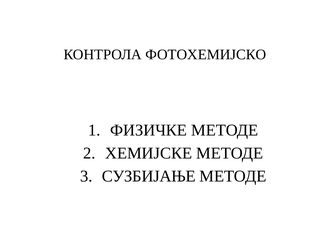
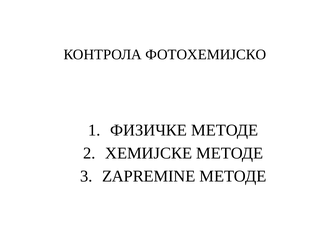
СУЗБИЈАЊЕ: СУЗБИЈАЊЕ -> ZAPREMINE
